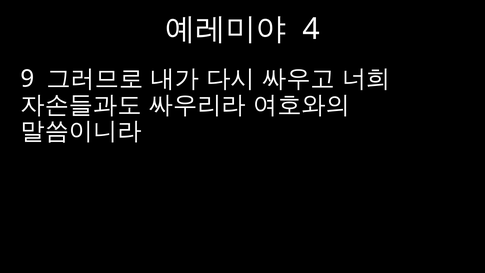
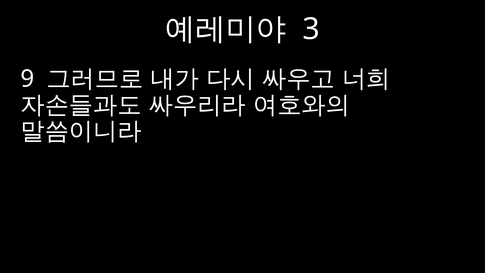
4: 4 -> 3
